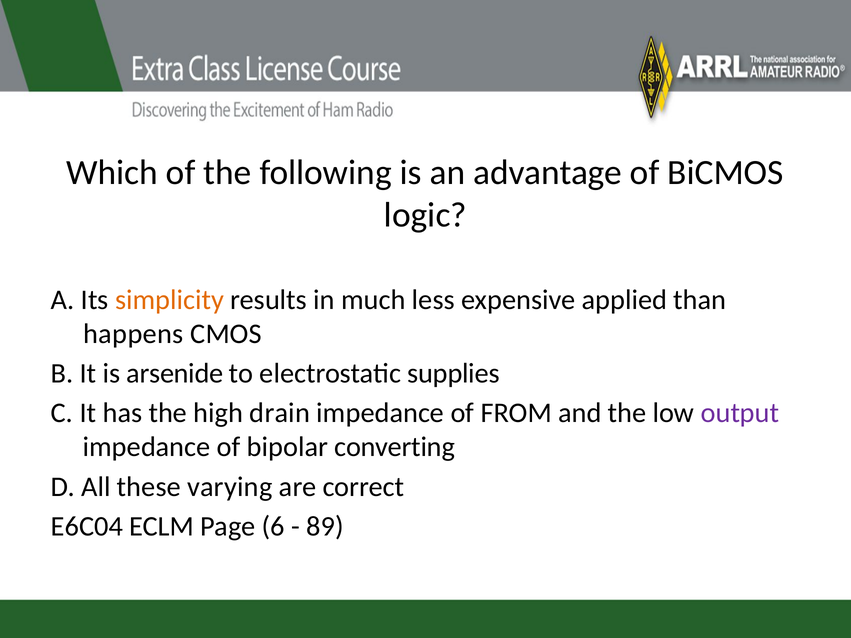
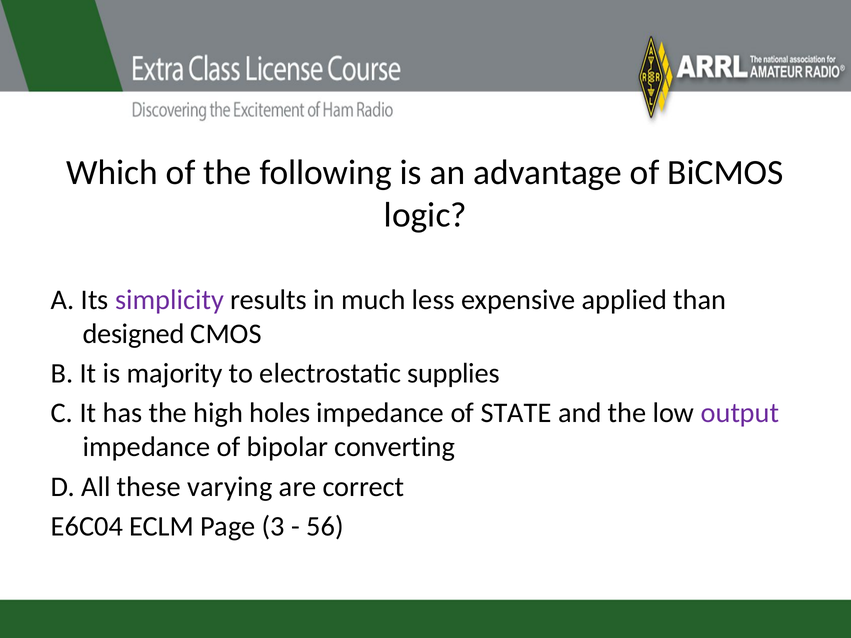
simplicity colour: orange -> purple
happens: happens -> designed
arsenide: arsenide -> majority
drain: drain -> holes
FROM: FROM -> STATE
6: 6 -> 3
89: 89 -> 56
